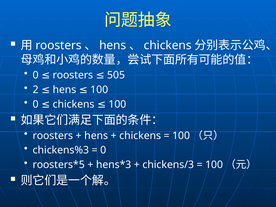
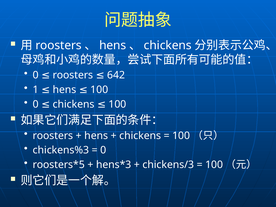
505: 505 -> 642
2: 2 -> 1
